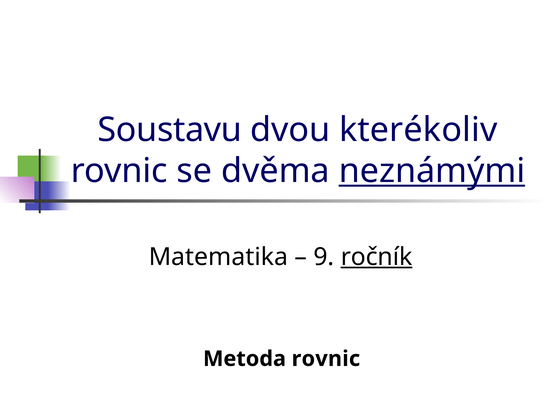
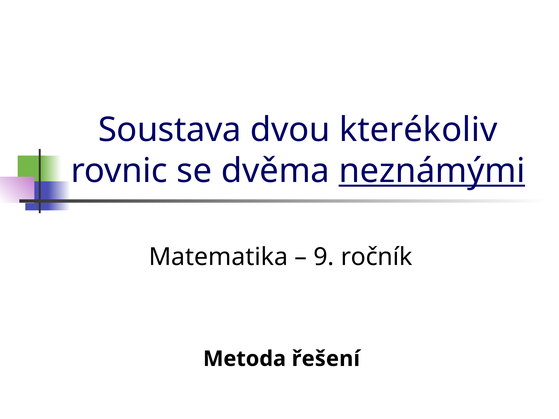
Soustavu: Soustavu -> Soustava
ročník underline: present -> none
Metoda rovnic: rovnic -> řešení
